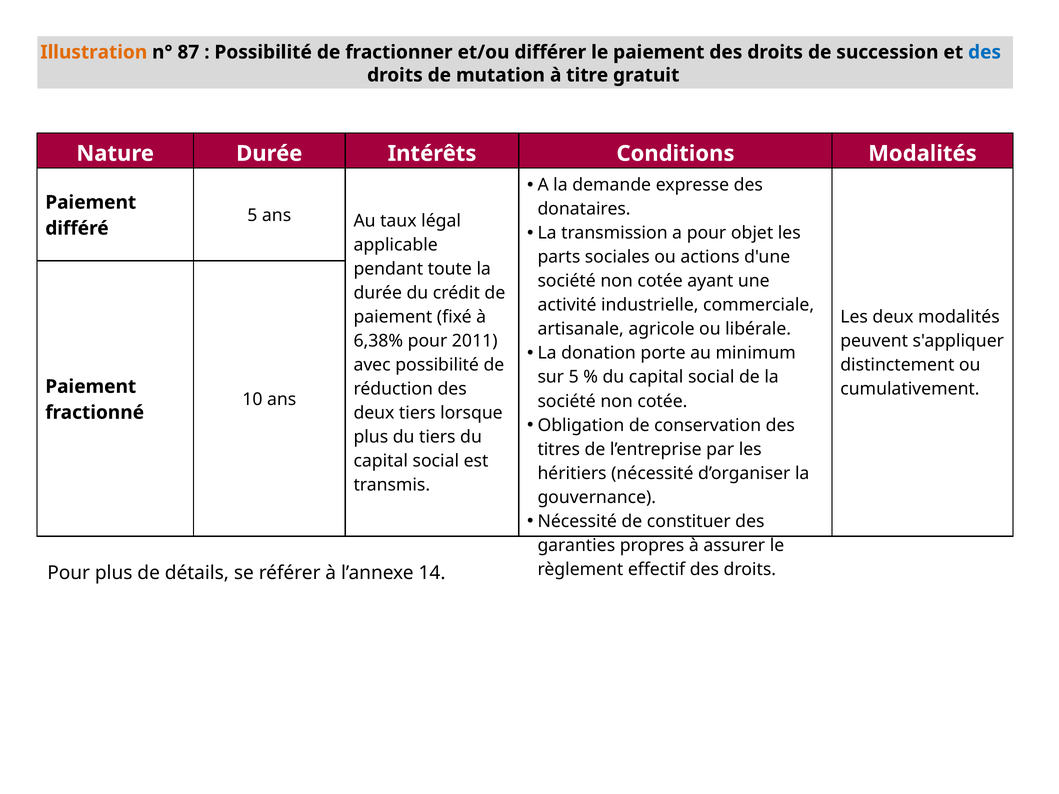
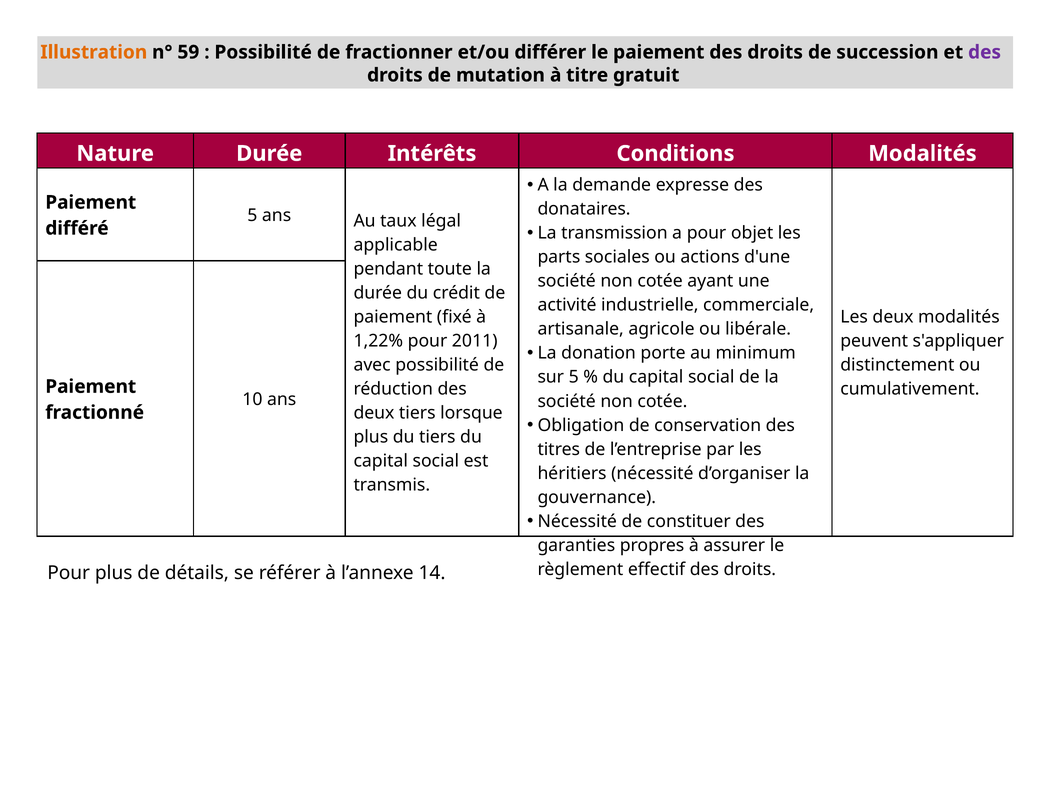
87: 87 -> 59
des at (985, 52) colour: blue -> purple
6,38%: 6,38% -> 1,22%
